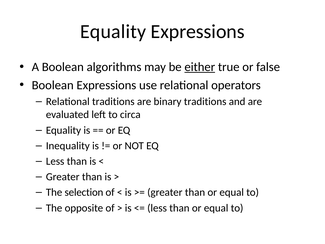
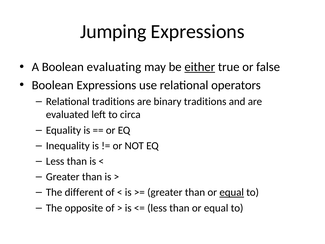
Equality at (113, 31): Equality -> Jumping
algorithms: algorithms -> evaluating
selection: selection -> different
equal at (232, 192) underline: none -> present
